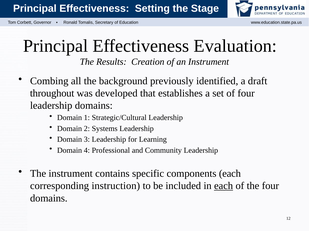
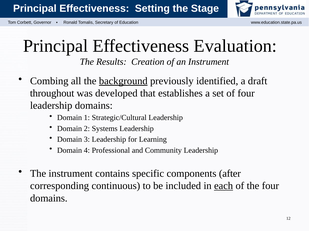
background underline: none -> present
components each: each -> after
instruction: instruction -> continuous
